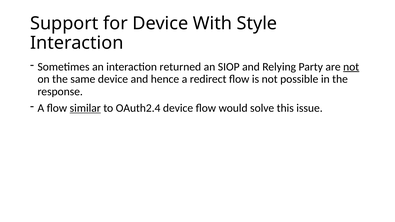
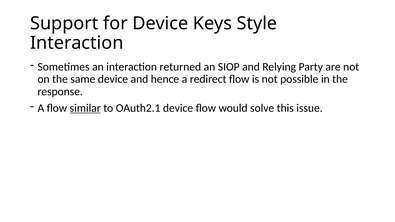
With: With -> Keys
not at (351, 67) underline: present -> none
OAuth2.4: OAuth2.4 -> OAuth2.1
